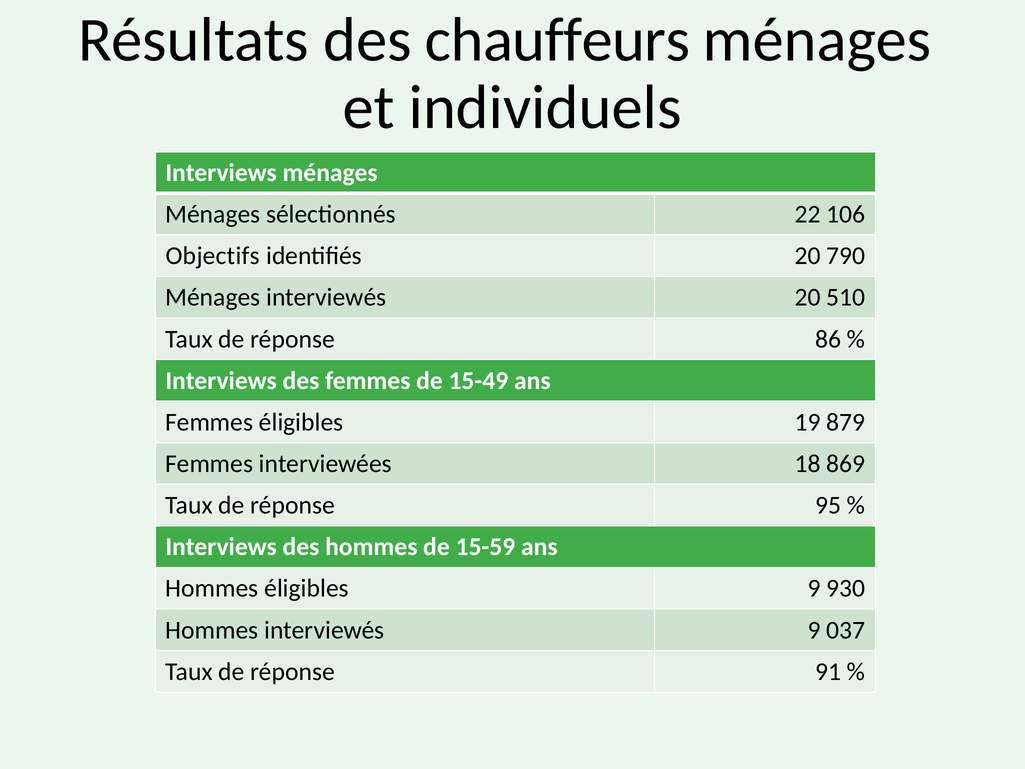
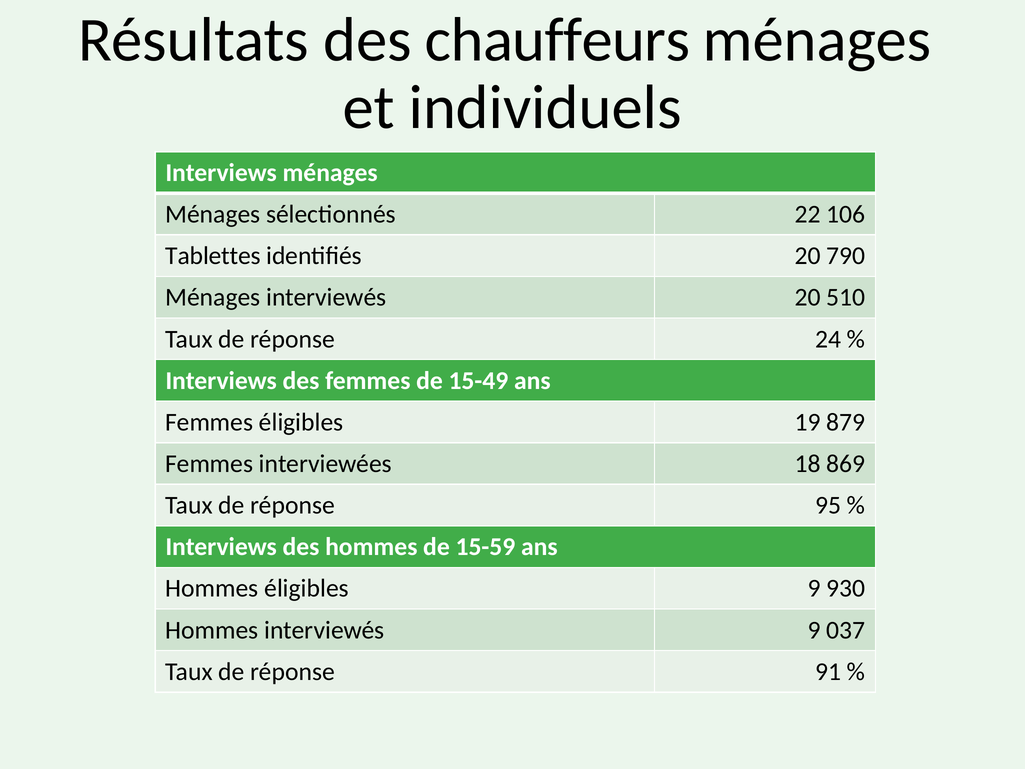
Objectifs: Objectifs -> Tablettes
86: 86 -> 24
